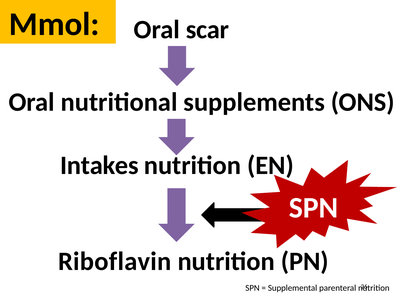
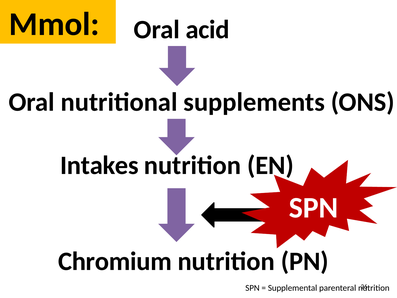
scar: scar -> acid
Riboflavin: Riboflavin -> Chromium
